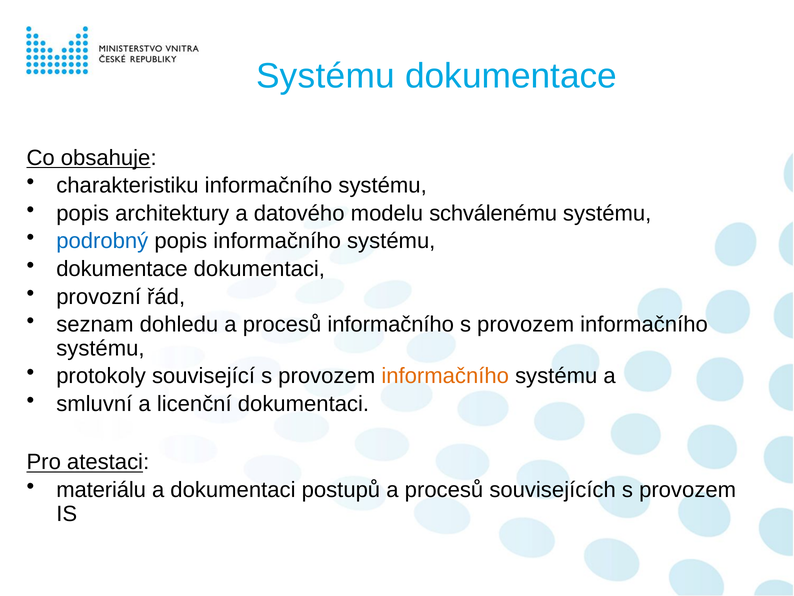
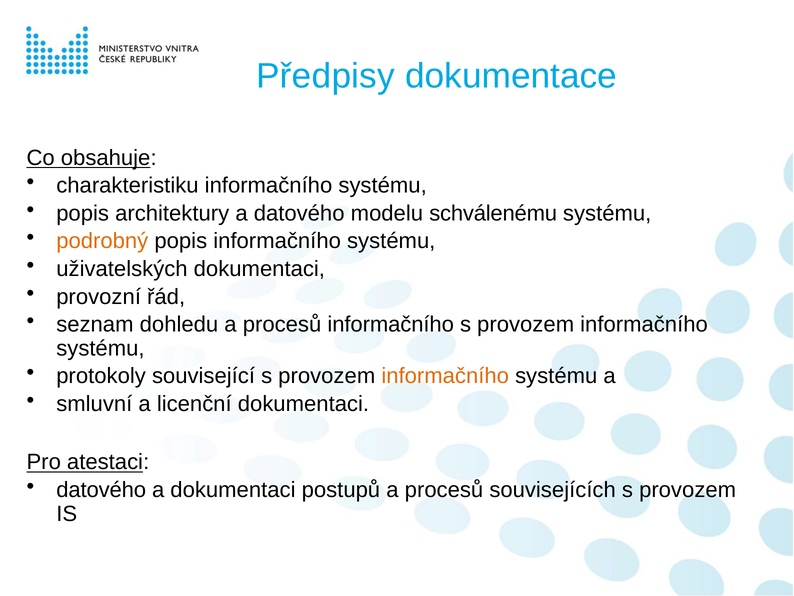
Systému at (326, 76): Systému -> Předpisy
podrobný colour: blue -> orange
dokumentace at (122, 269): dokumentace -> uživatelských
materiálu at (101, 490): materiálu -> datového
